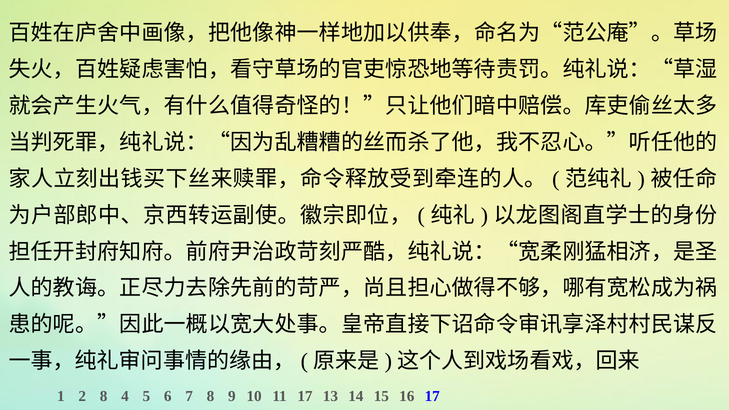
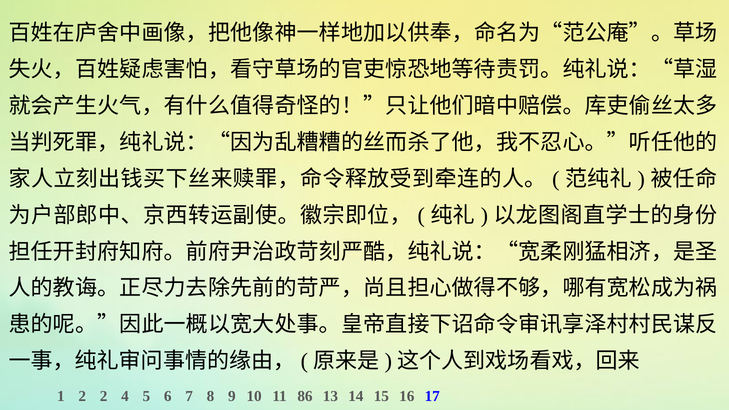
2 8: 8 -> 2
11 17: 17 -> 86
